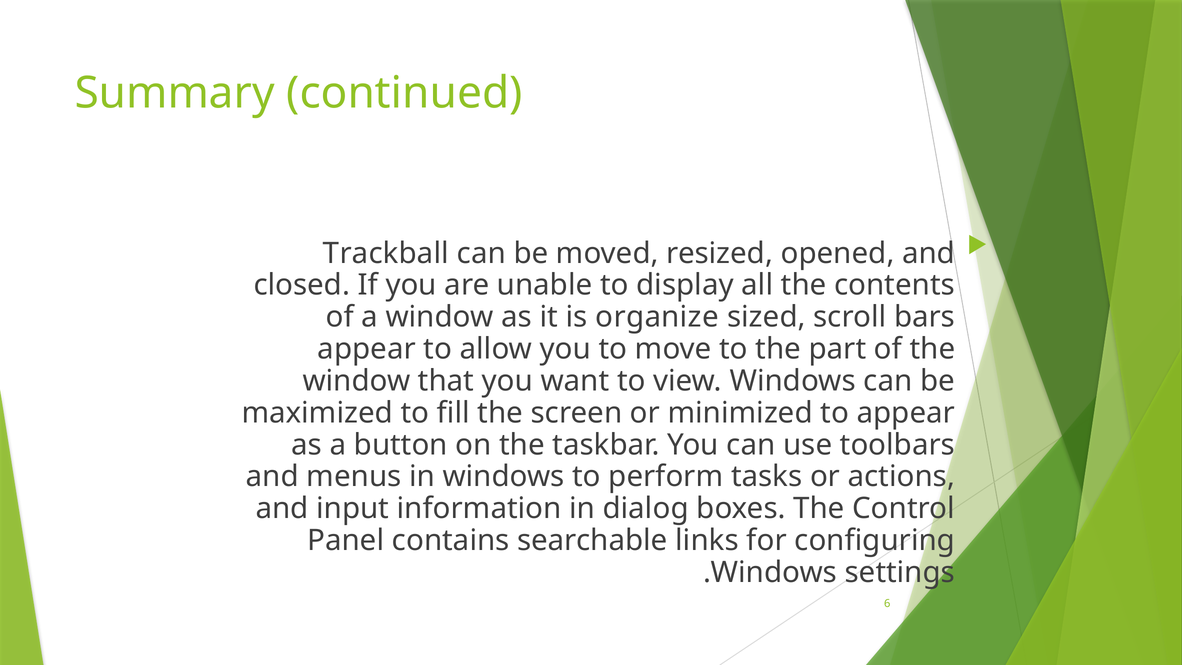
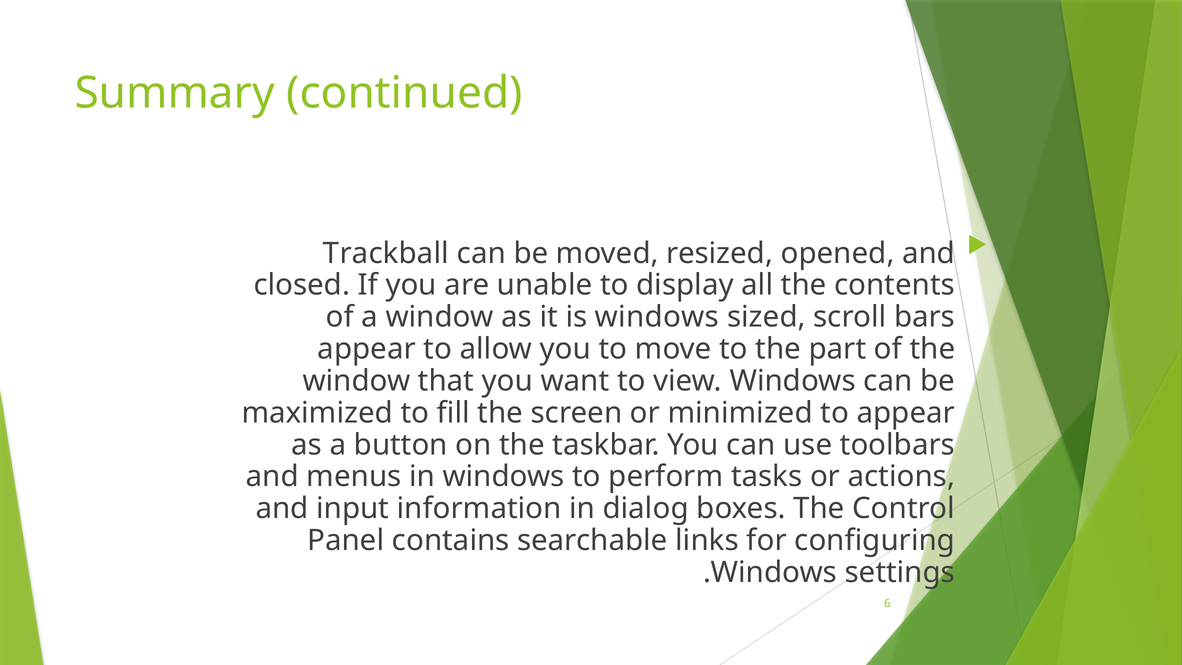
is organize: organize -> windows
